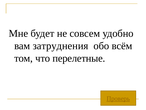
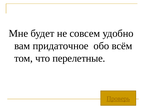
затруднения: затруднения -> придаточное
